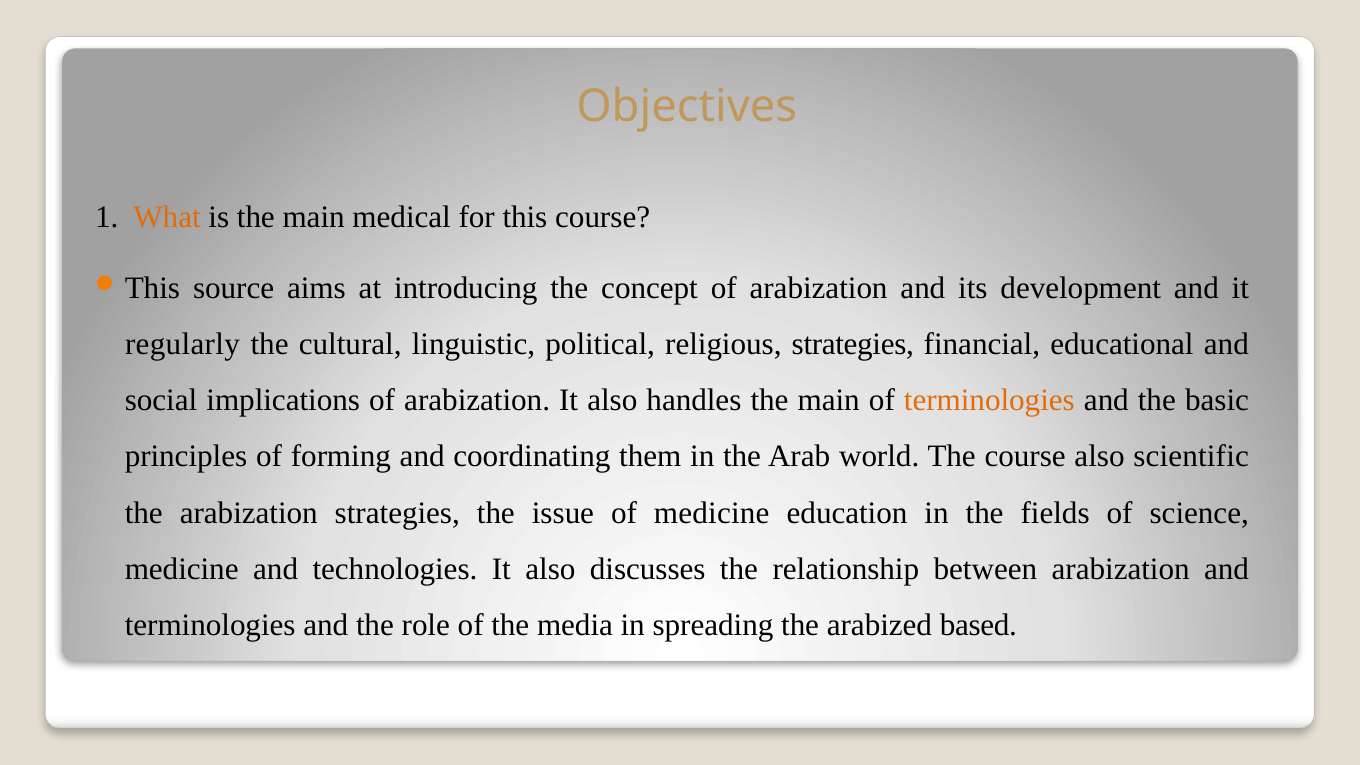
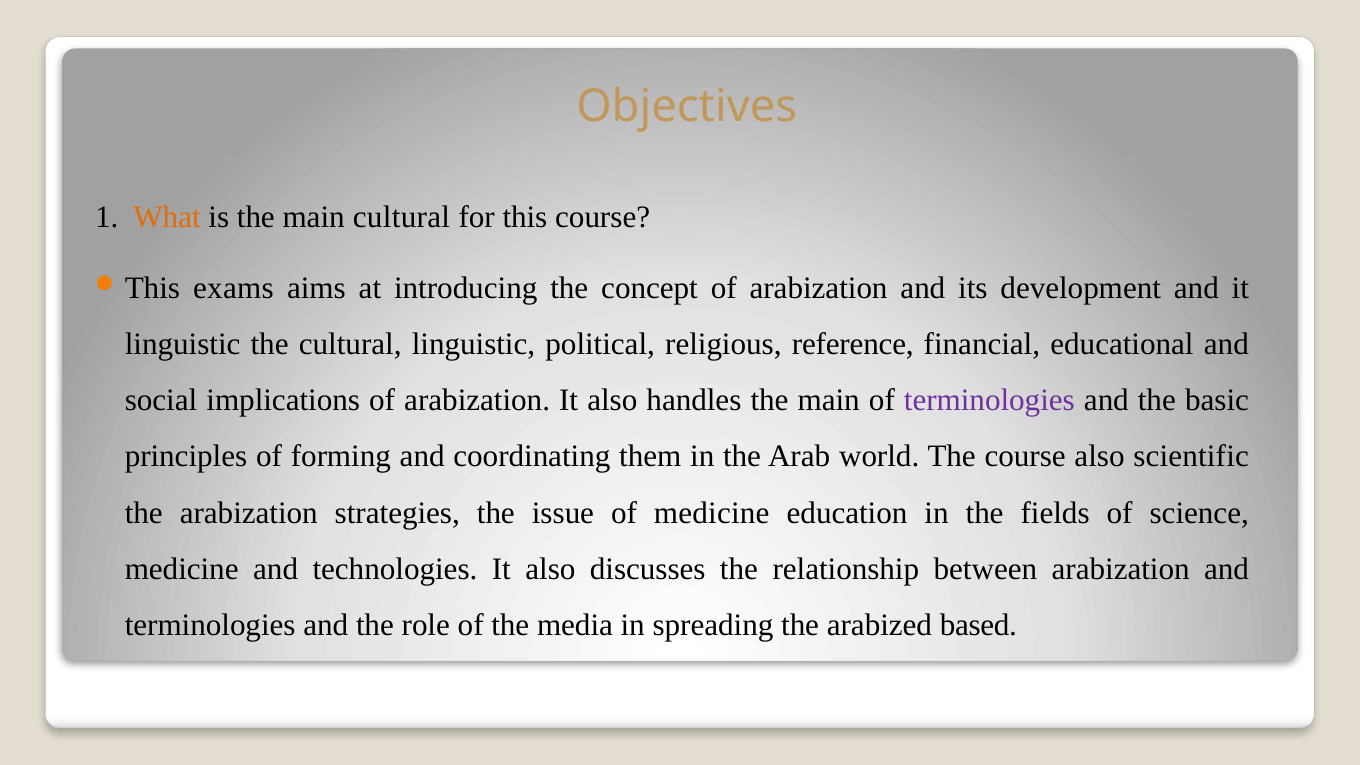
main medical: medical -> cultural
source: source -> exams
regularly at (182, 345): regularly -> linguistic
religious strategies: strategies -> reference
terminologies at (989, 401) colour: orange -> purple
